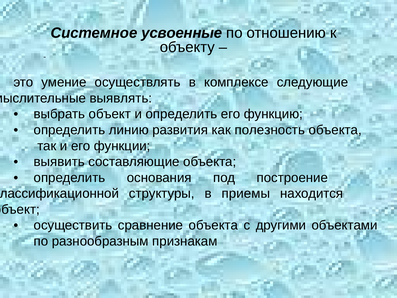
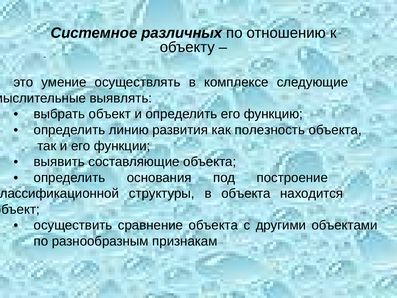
усвоенные: усвоенные -> различных
в приемы: приемы -> объекта
